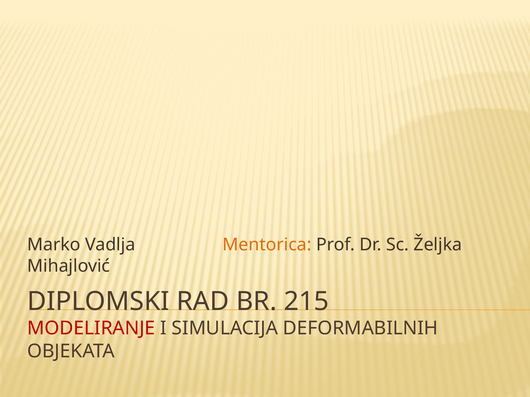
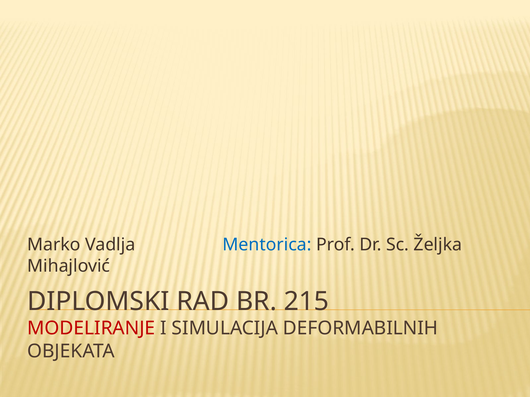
Mentorica colour: orange -> blue
